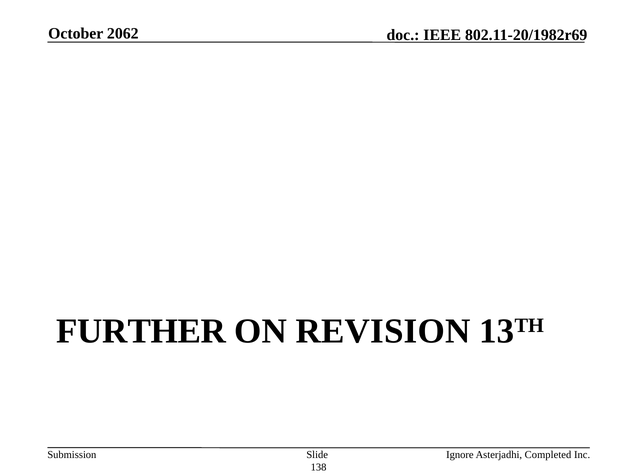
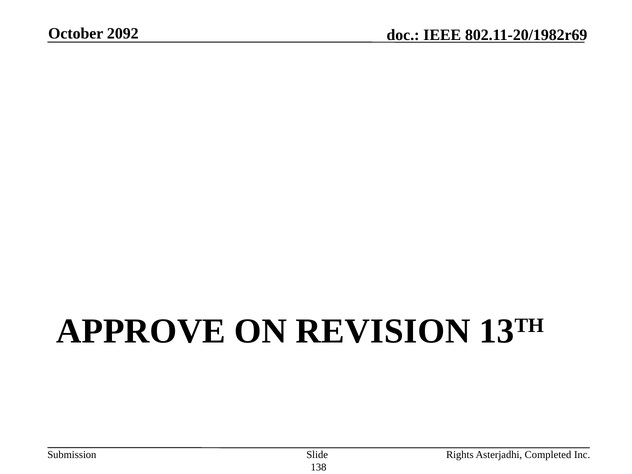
2062: 2062 -> 2092
FURTHER: FURTHER -> APPROVE
Ignore: Ignore -> Rights
